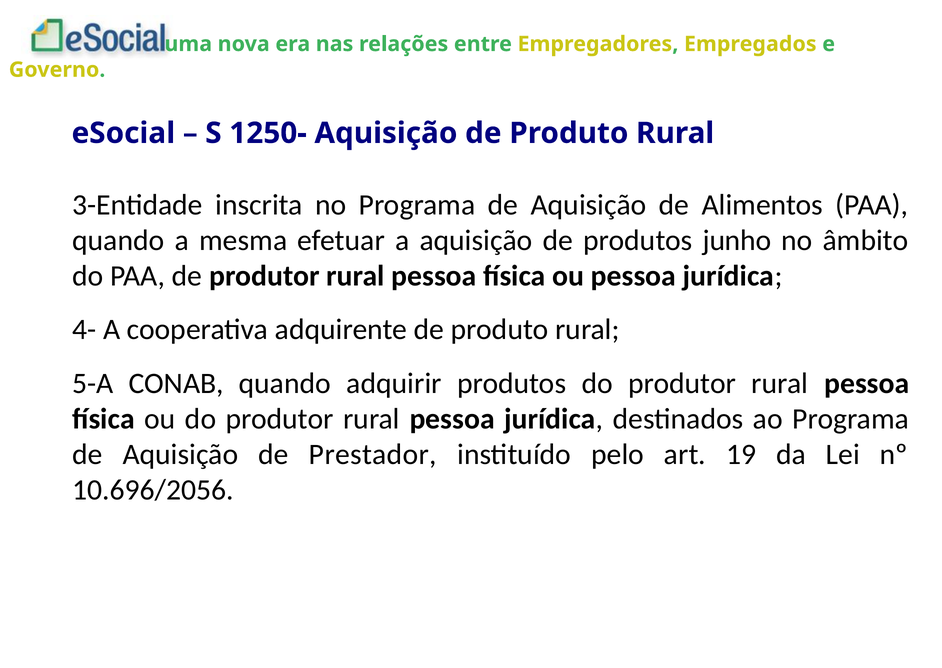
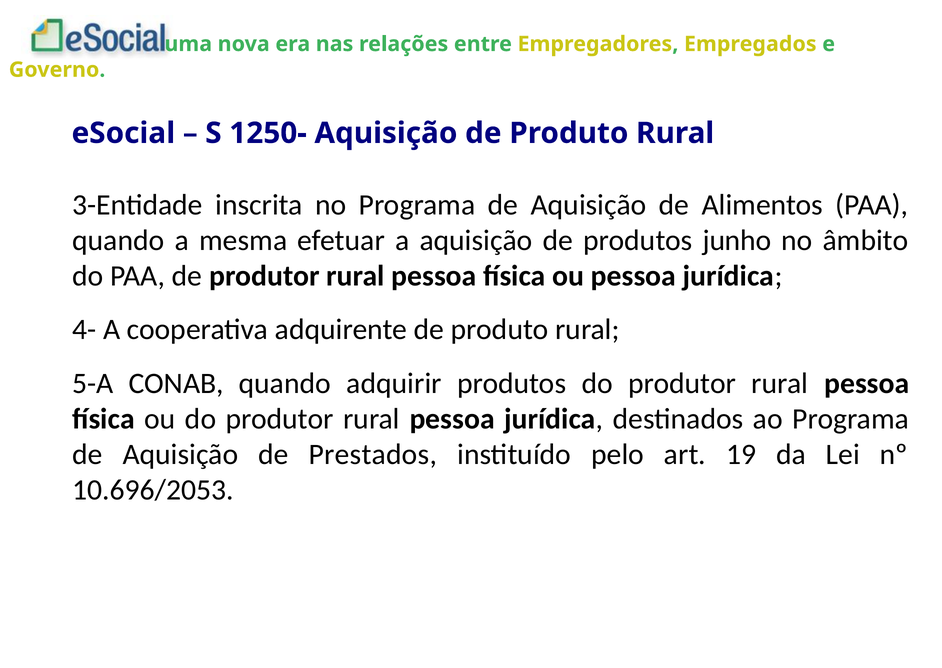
Prestador: Prestador -> Prestados
10.696/2056: 10.696/2056 -> 10.696/2053
